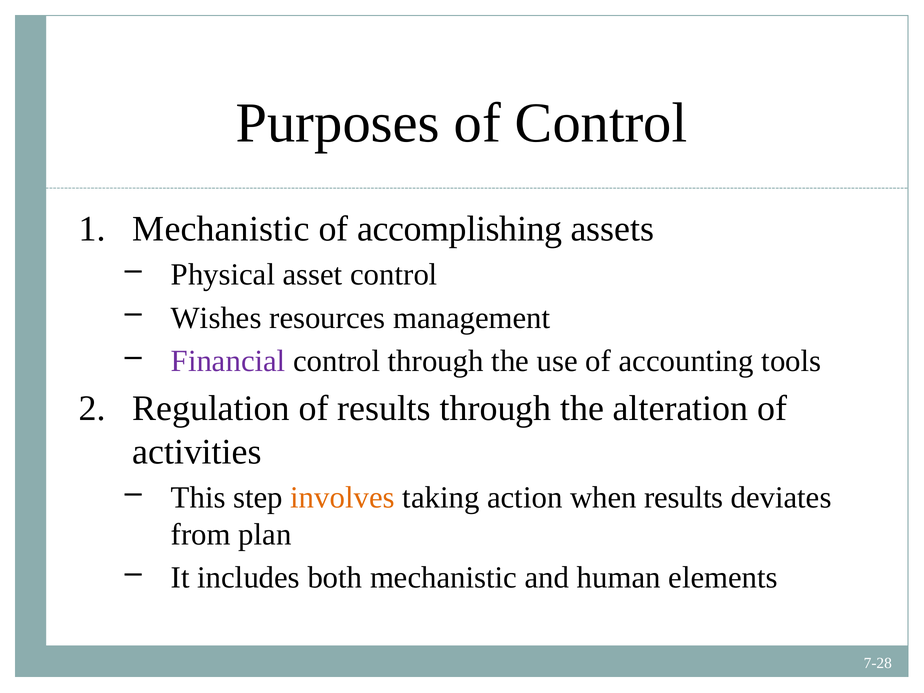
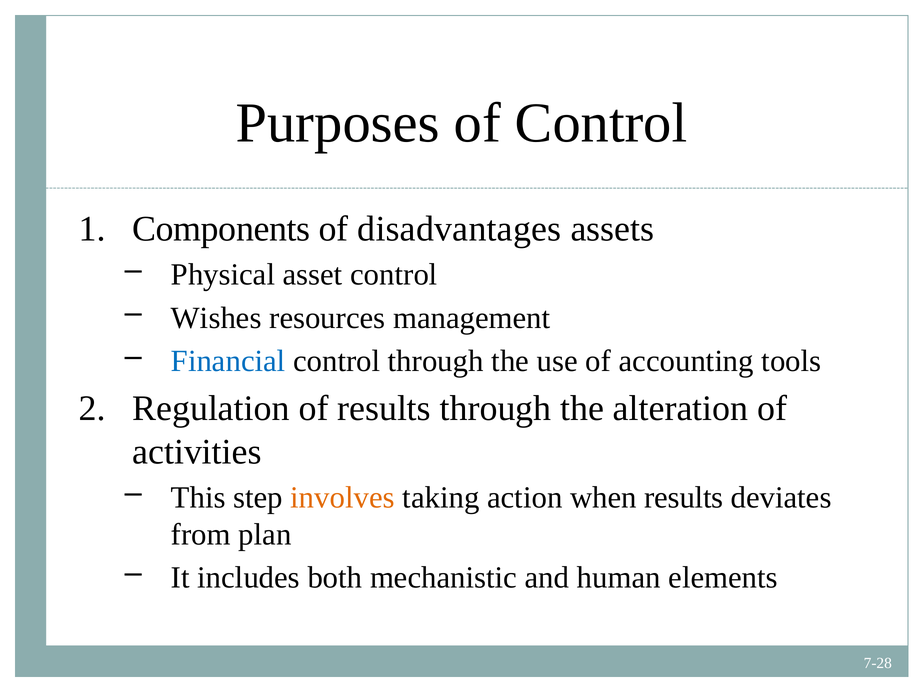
Mechanistic at (221, 229): Mechanistic -> Components
accomplishing: accomplishing -> disadvantages
Financial colour: purple -> blue
